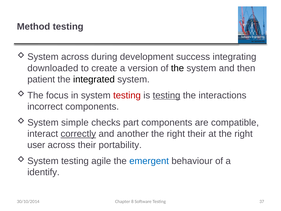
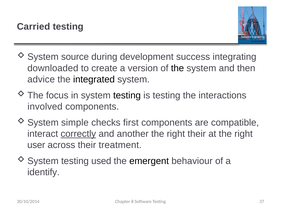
Method: Method -> Carried
across at (75, 57): across -> source
patient: patient -> advice
testing at (127, 95) colour: red -> black
testing at (167, 95) underline: present -> none
incorrect: incorrect -> involved
part: part -> first
portability: portability -> treatment
agile: agile -> used
emergent colour: blue -> black
